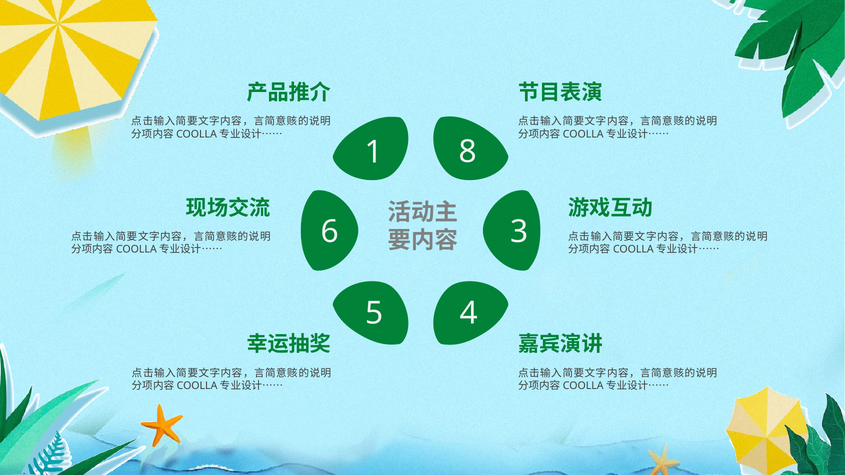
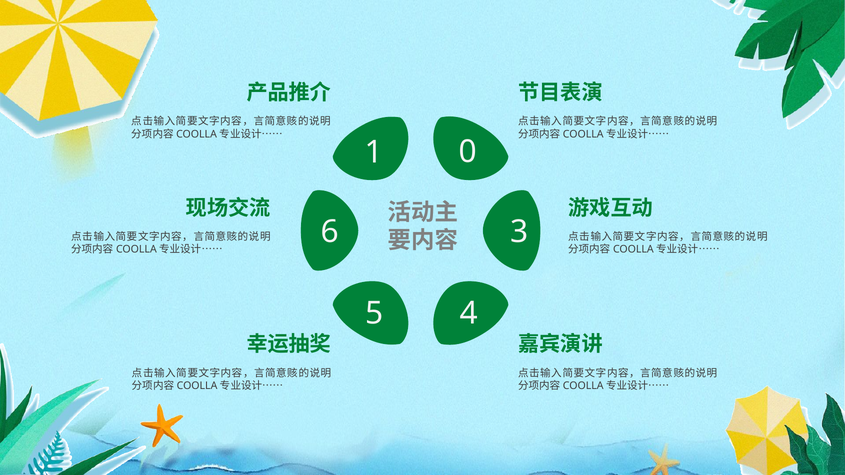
8: 8 -> 0
